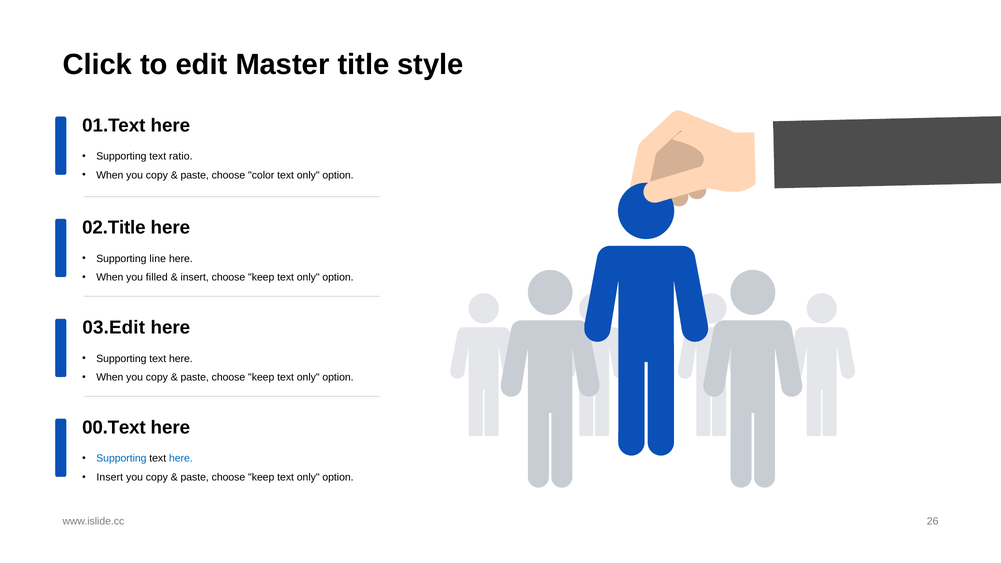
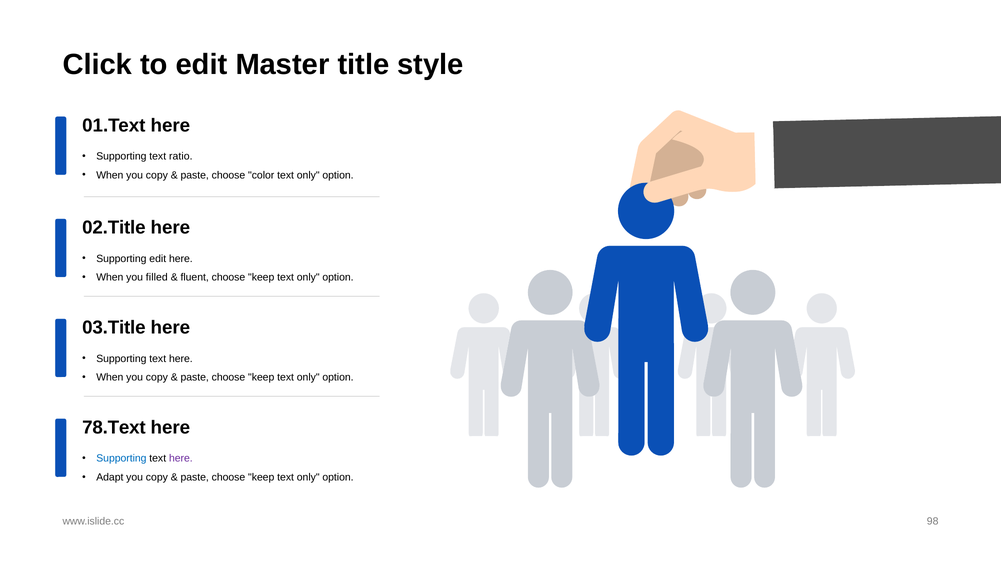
Supporting line: line -> edit
insert at (195, 277): insert -> fluent
03.Edit: 03.Edit -> 03.Title
00.Text: 00.Text -> 78.Text
here at (181, 459) colour: blue -> purple
Insert at (110, 477): Insert -> Adapt
26: 26 -> 98
